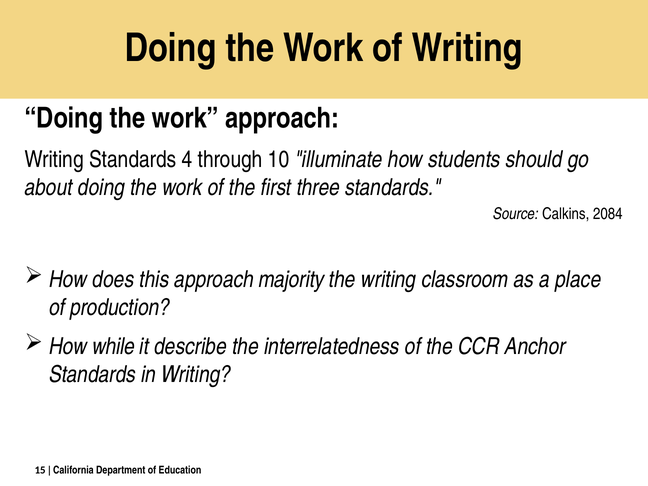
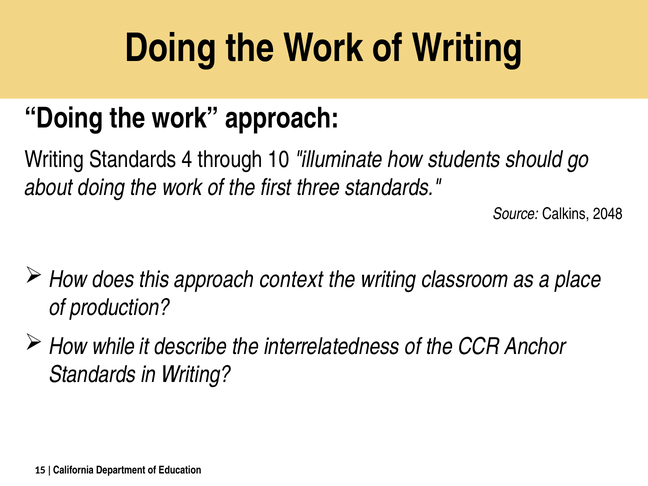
2084: 2084 -> 2048
majority: majority -> context
